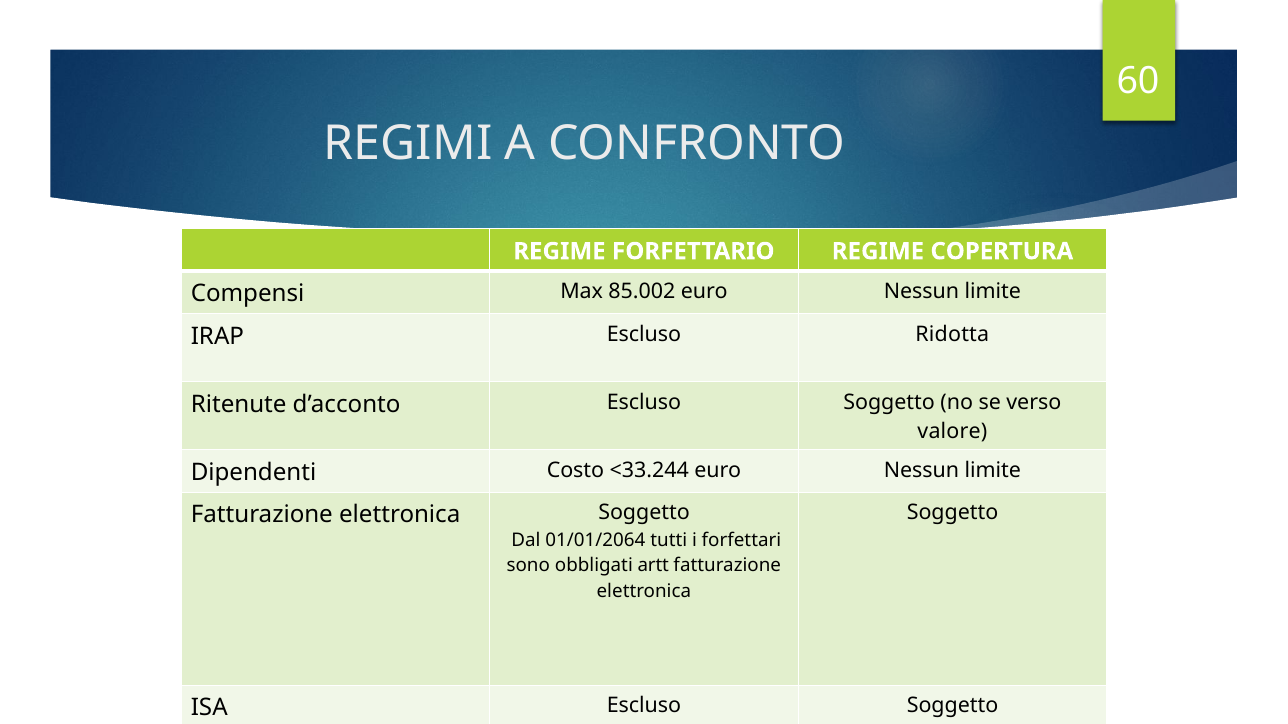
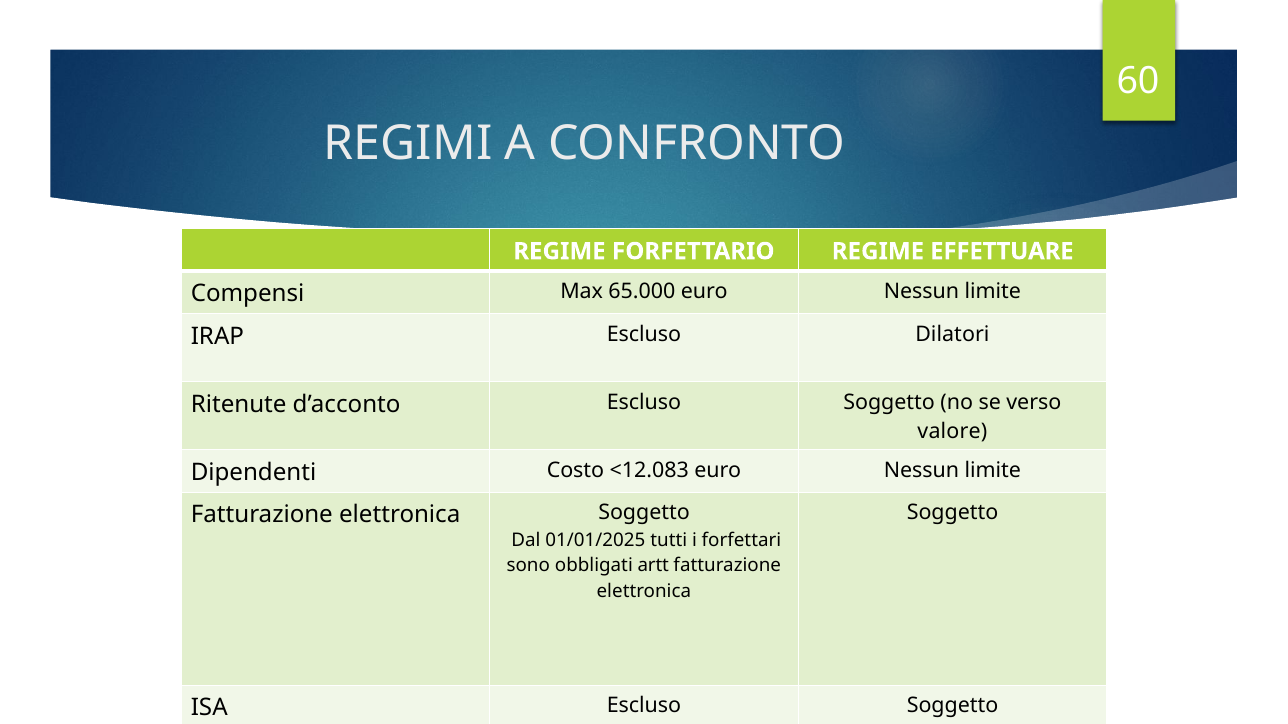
COPERTURA: COPERTURA -> EFFETTUARE
85.002: 85.002 -> 65.000
Ridotta: Ridotta -> Dilatori
<33.244: <33.244 -> <12.083
01/01/2064: 01/01/2064 -> 01/01/2025
